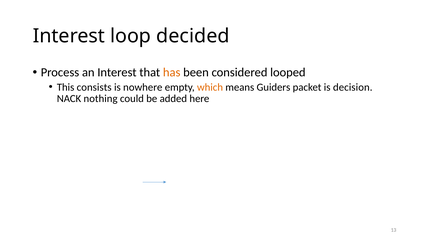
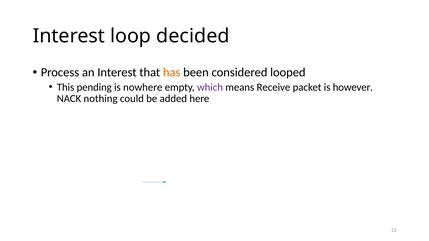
consists: consists -> pending
which colour: orange -> purple
Guiders: Guiders -> Receive
decision: decision -> however
